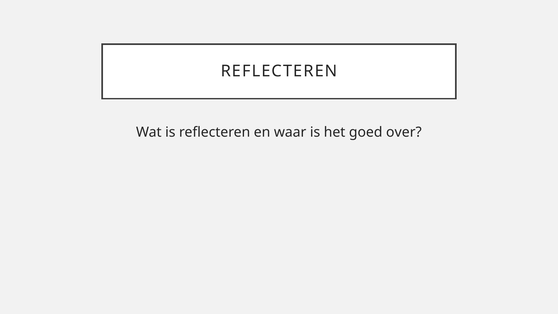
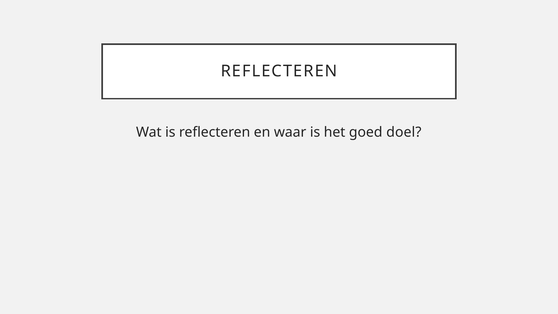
over: over -> doel
